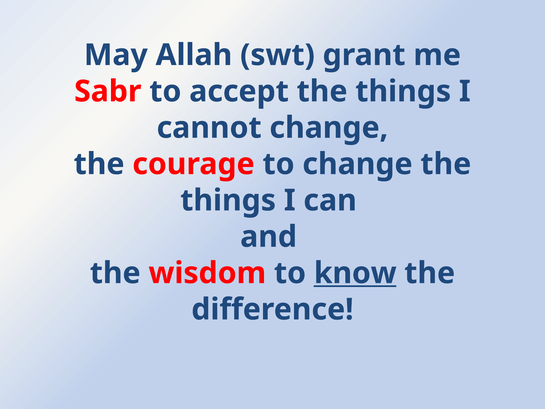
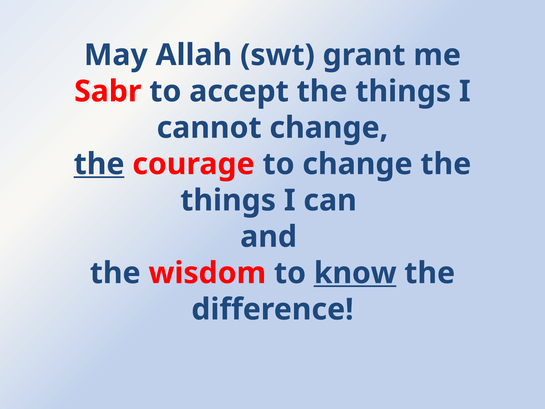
the at (99, 164) underline: none -> present
